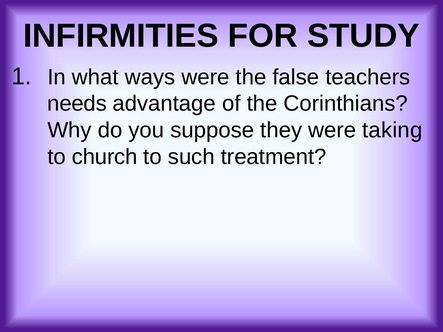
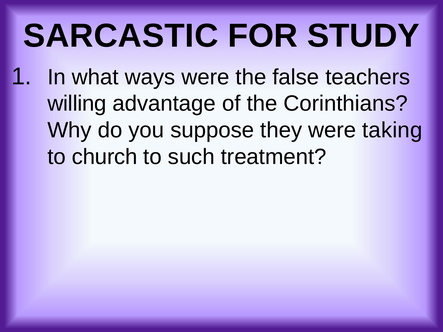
INFIRMITIES: INFIRMITIES -> SARCASTIC
needs: needs -> willing
